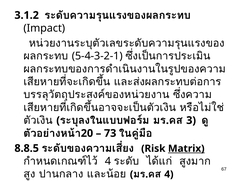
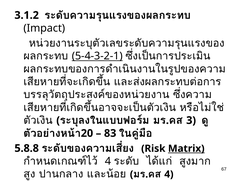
5-4-3-2-1 underline: none -> present
73: 73 -> 83
8.8.5: 8.8.5 -> 5.8.8
